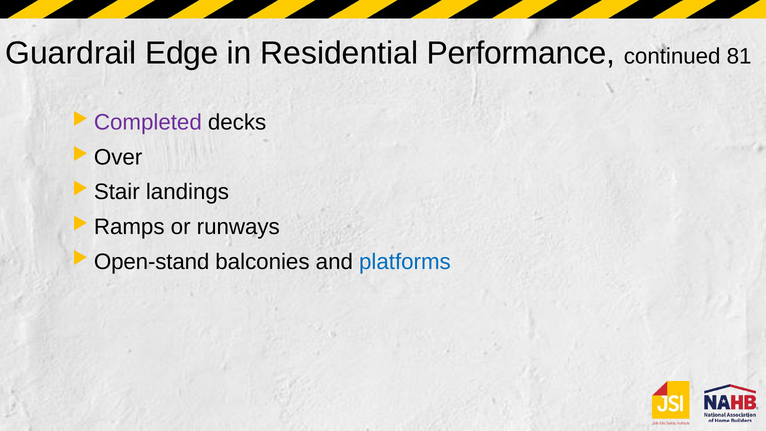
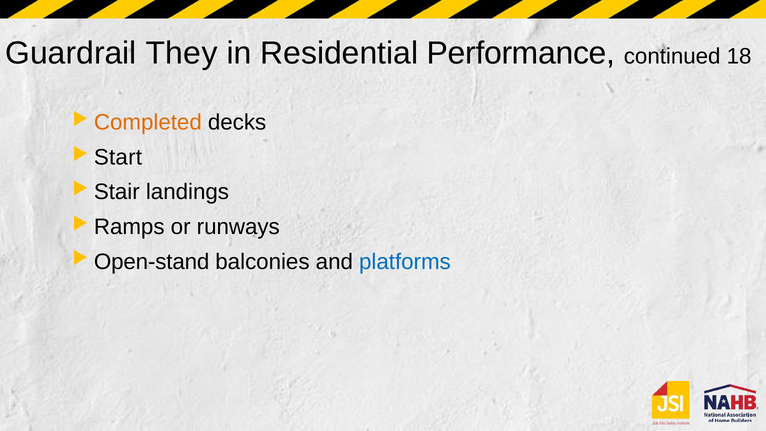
Edge: Edge -> They
81: 81 -> 18
Completed colour: purple -> orange
Over: Over -> Start
